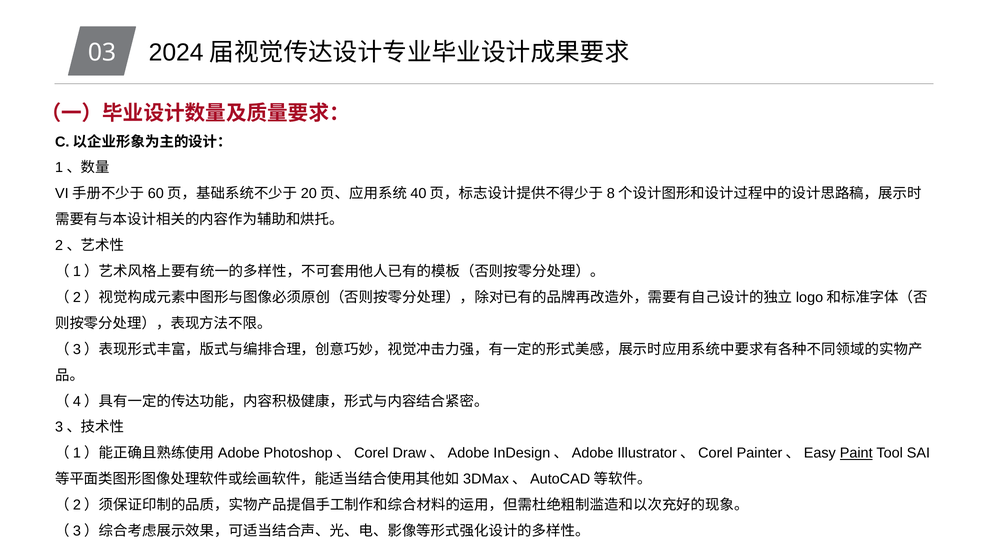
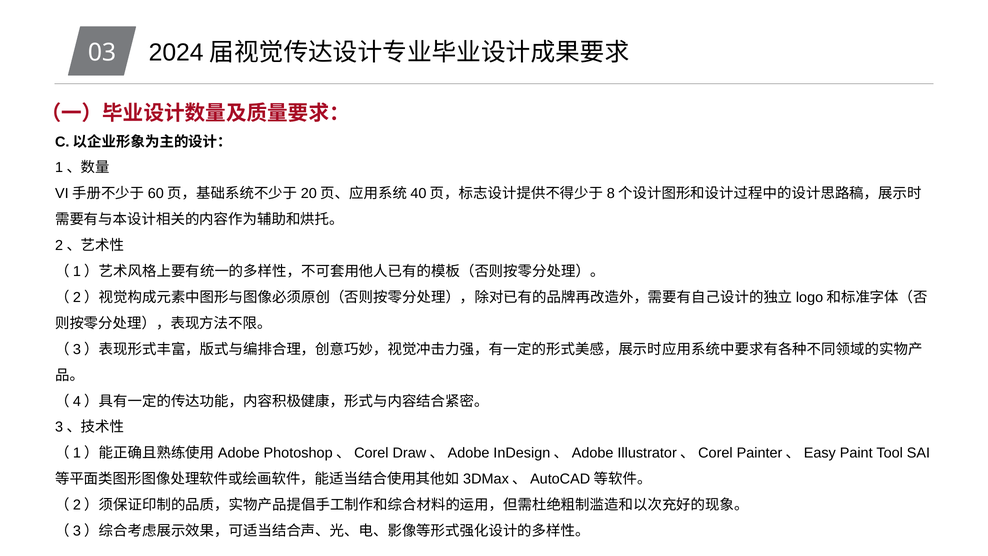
Paint underline: present -> none
